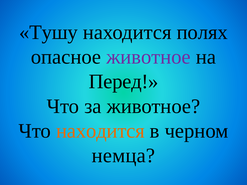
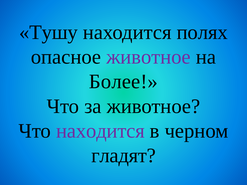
Перед: Перед -> Более
находится at (100, 131) colour: orange -> purple
немца: немца -> гладят
